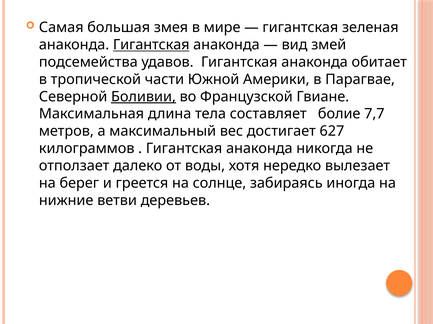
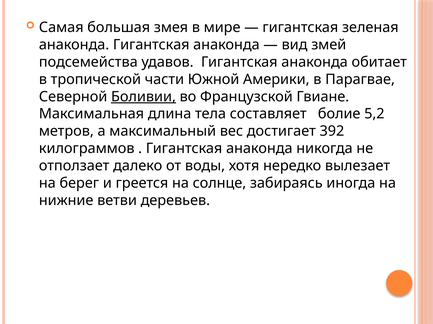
Гигантская at (151, 45) underline: present -> none
7,7: 7,7 -> 5,2
627: 627 -> 392
